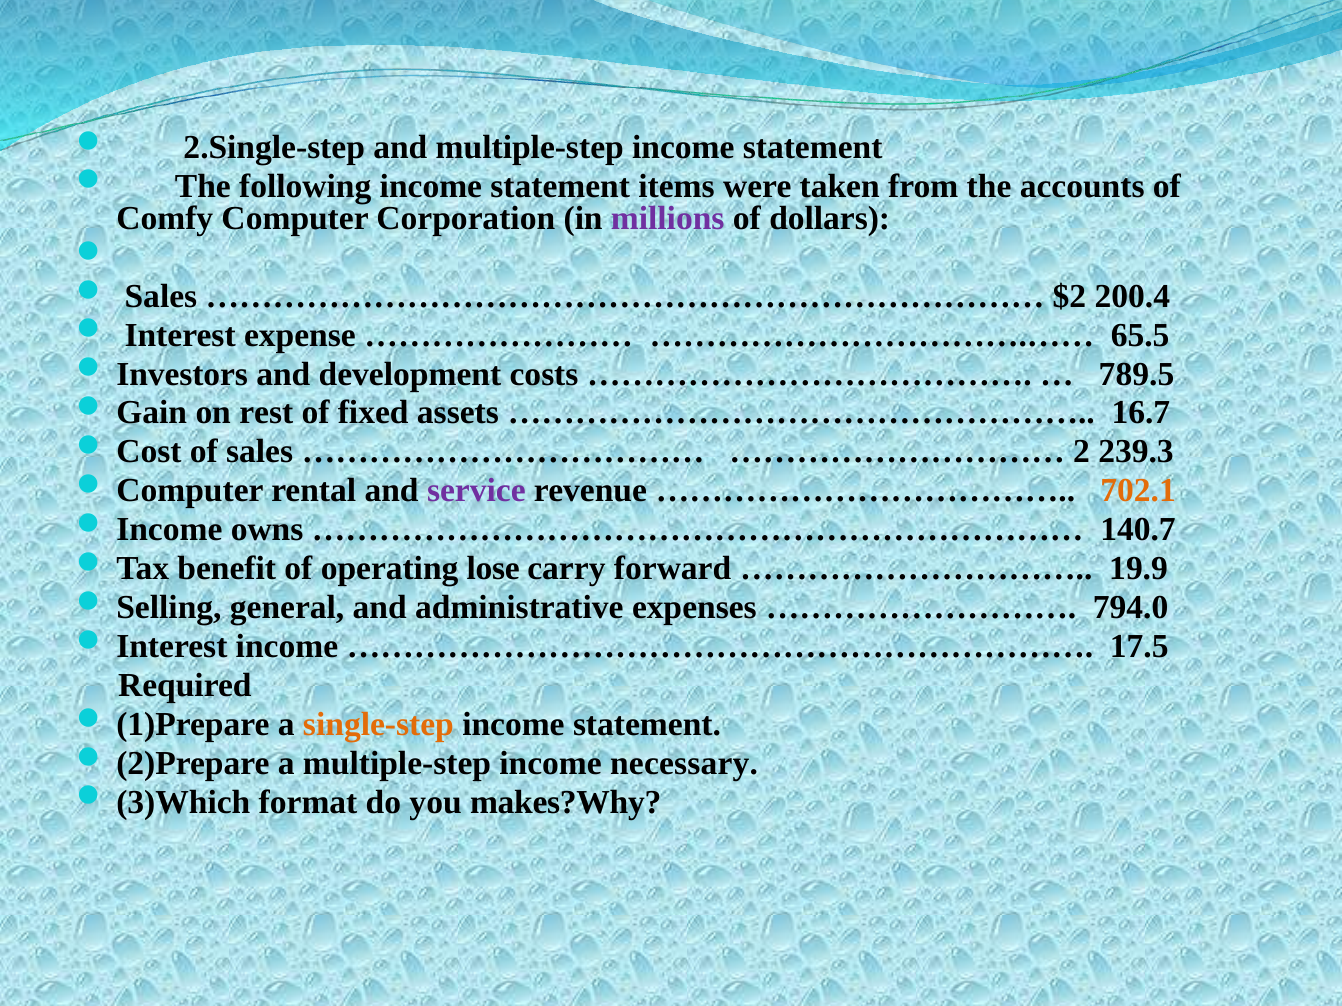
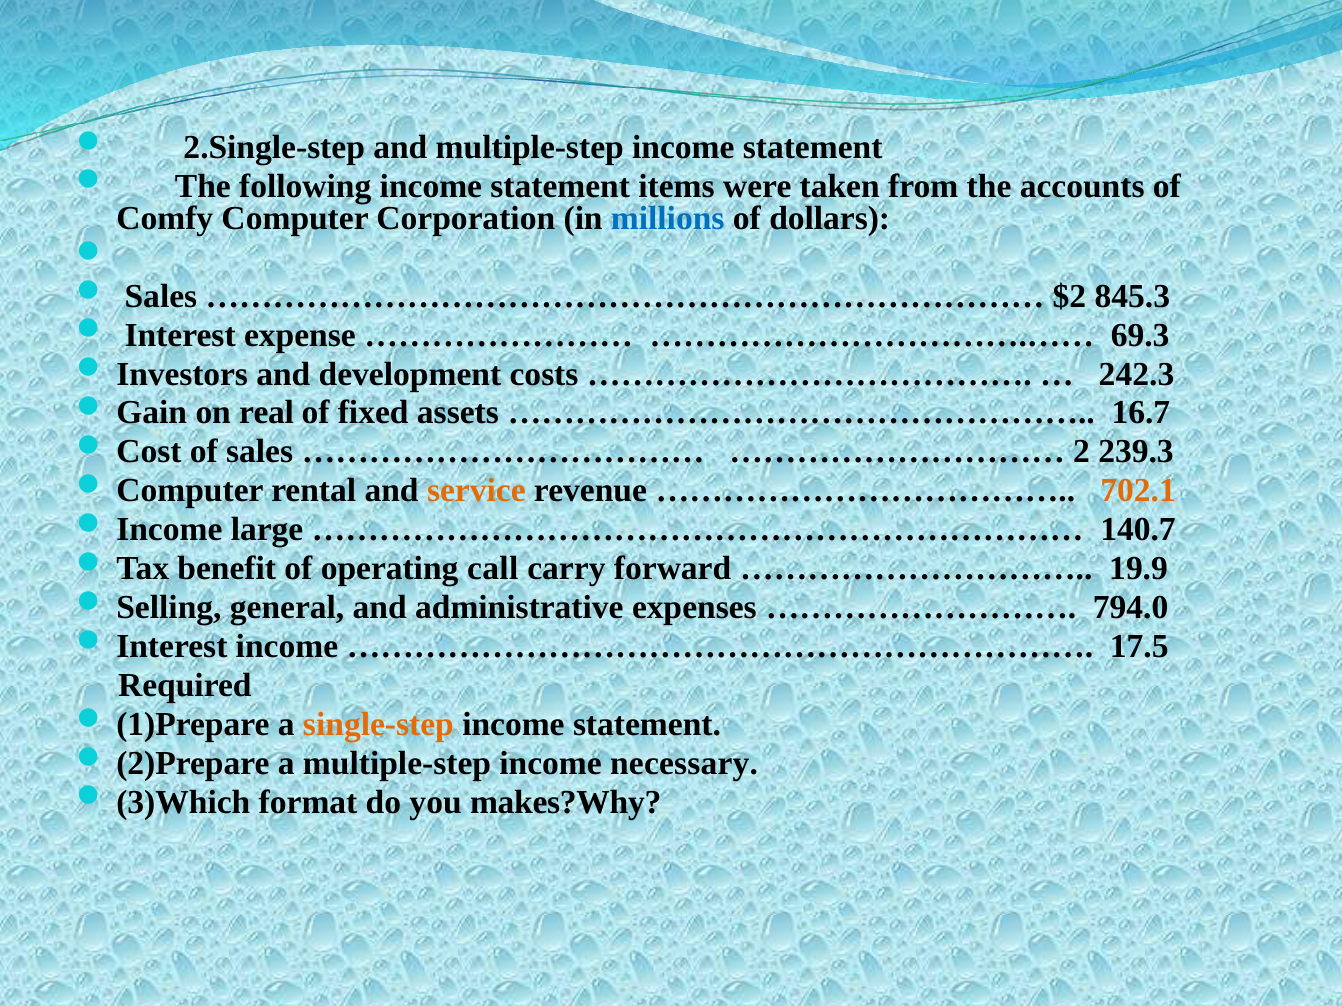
millions colour: purple -> blue
200.4: 200.4 -> 845.3
65.5: 65.5 -> 69.3
789.5: 789.5 -> 242.3
rest: rest -> real
service colour: purple -> orange
owns: owns -> large
lose: lose -> call
